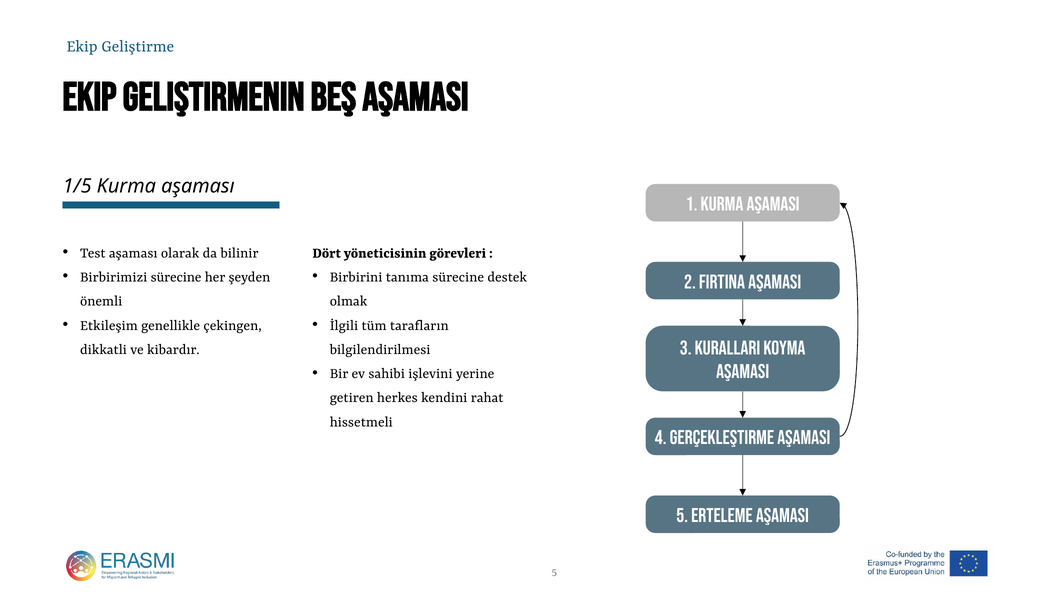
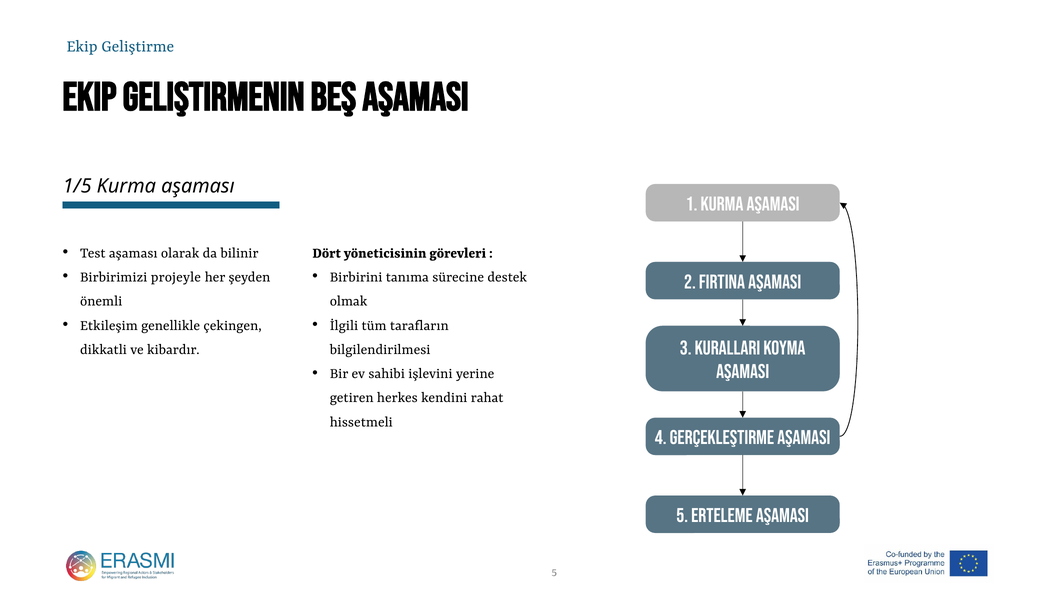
Birbirimizi sürecine: sürecine -> projeyle
